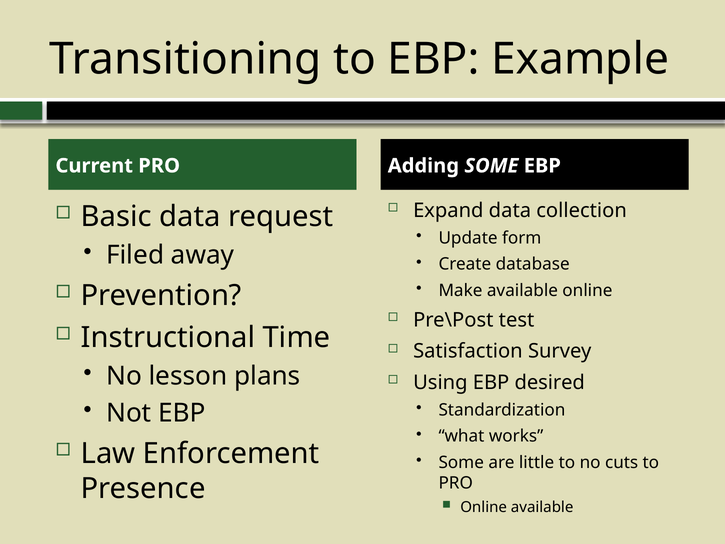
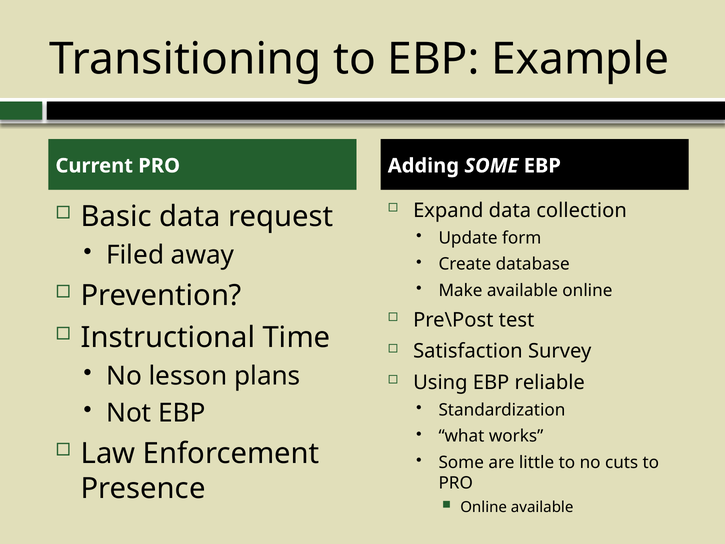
desired: desired -> reliable
